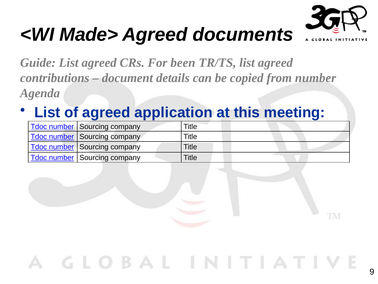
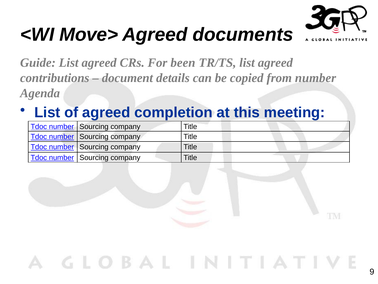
Made>: Made> -> Move>
application: application -> completion
